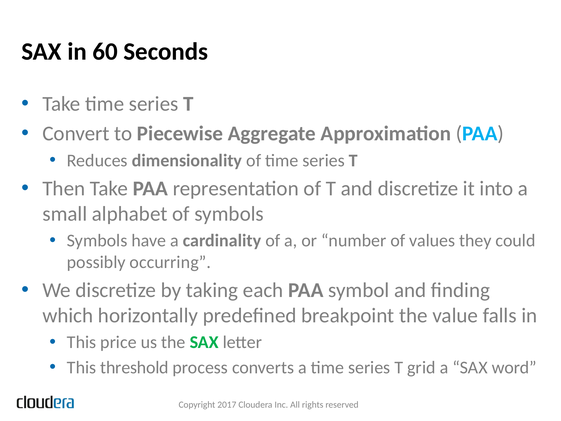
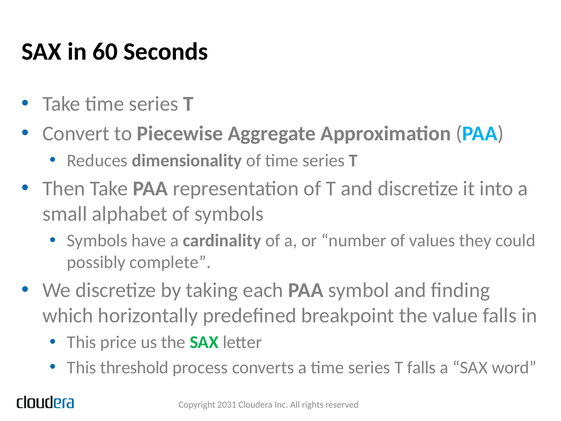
occurring: occurring -> complete
T grid: grid -> falls
2017: 2017 -> 2031
